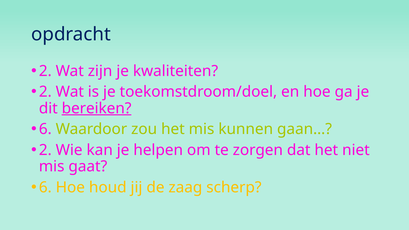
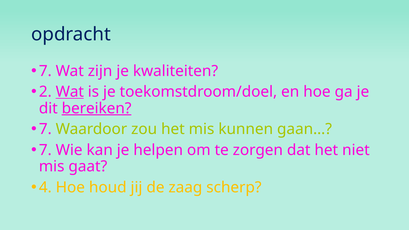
2 at (45, 71): 2 -> 7
Wat at (70, 92) underline: none -> present
6 at (45, 129): 6 -> 7
2 at (45, 150): 2 -> 7
6 at (45, 187): 6 -> 4
